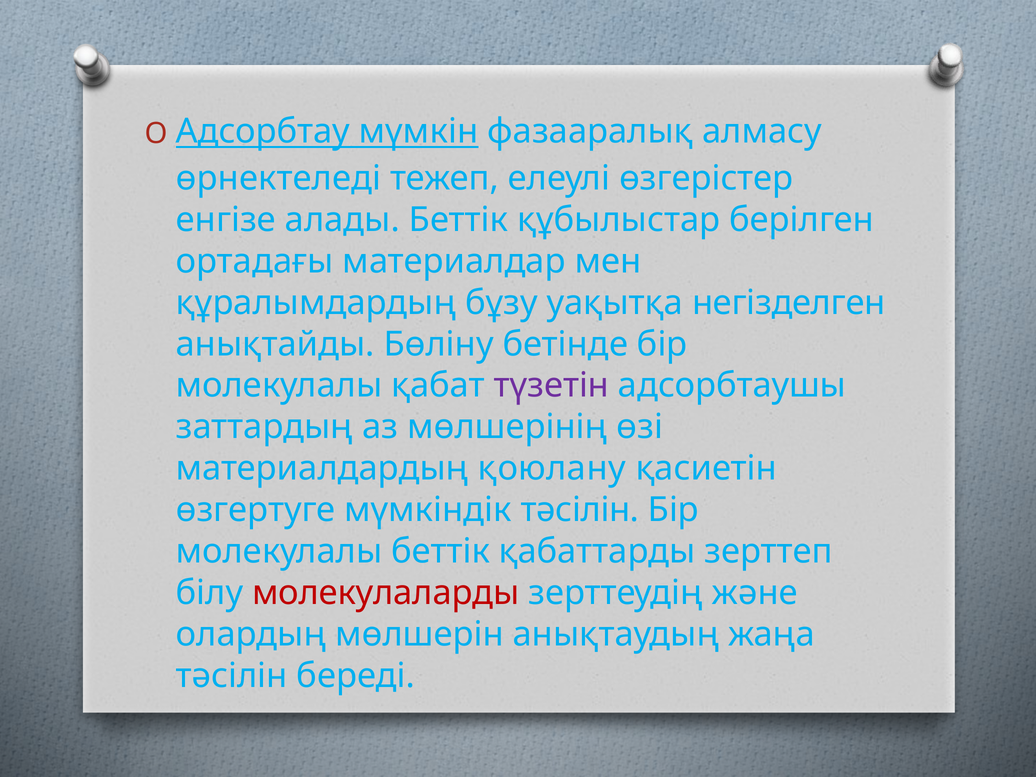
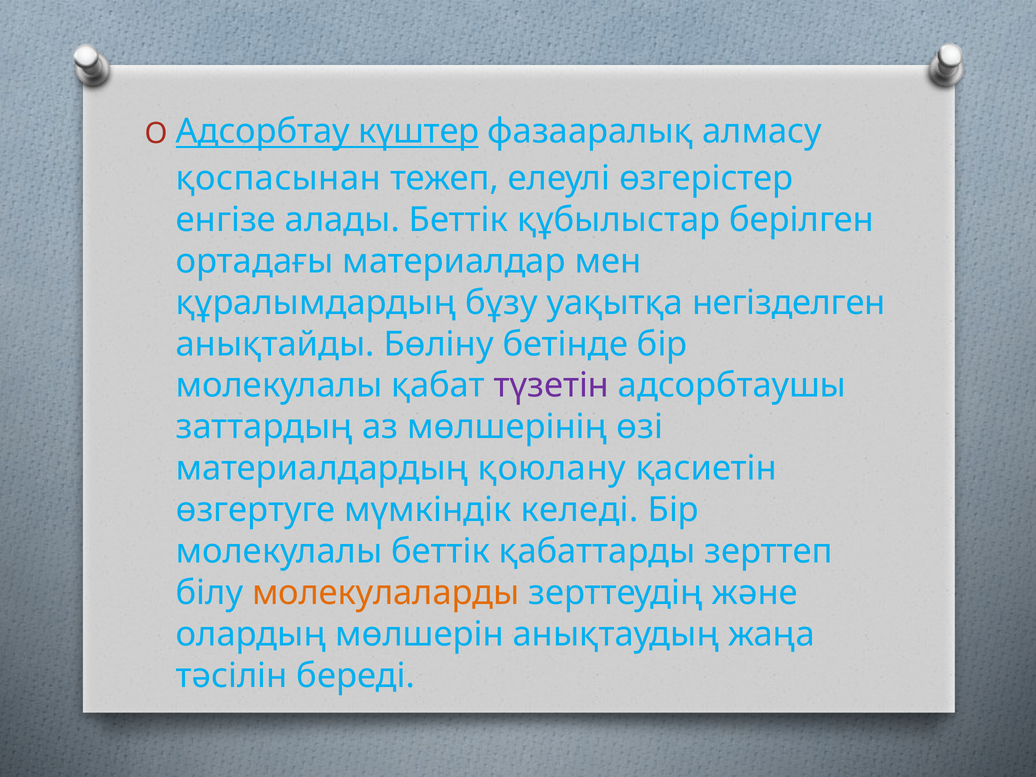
мүмкін: мүмкін -> күштер
өрнектеледі: өрнектеледі -> қоспасынан
мүмкіндік тәсілін: тәсілін -> келеді
молекулаларды colour: red -> orange
